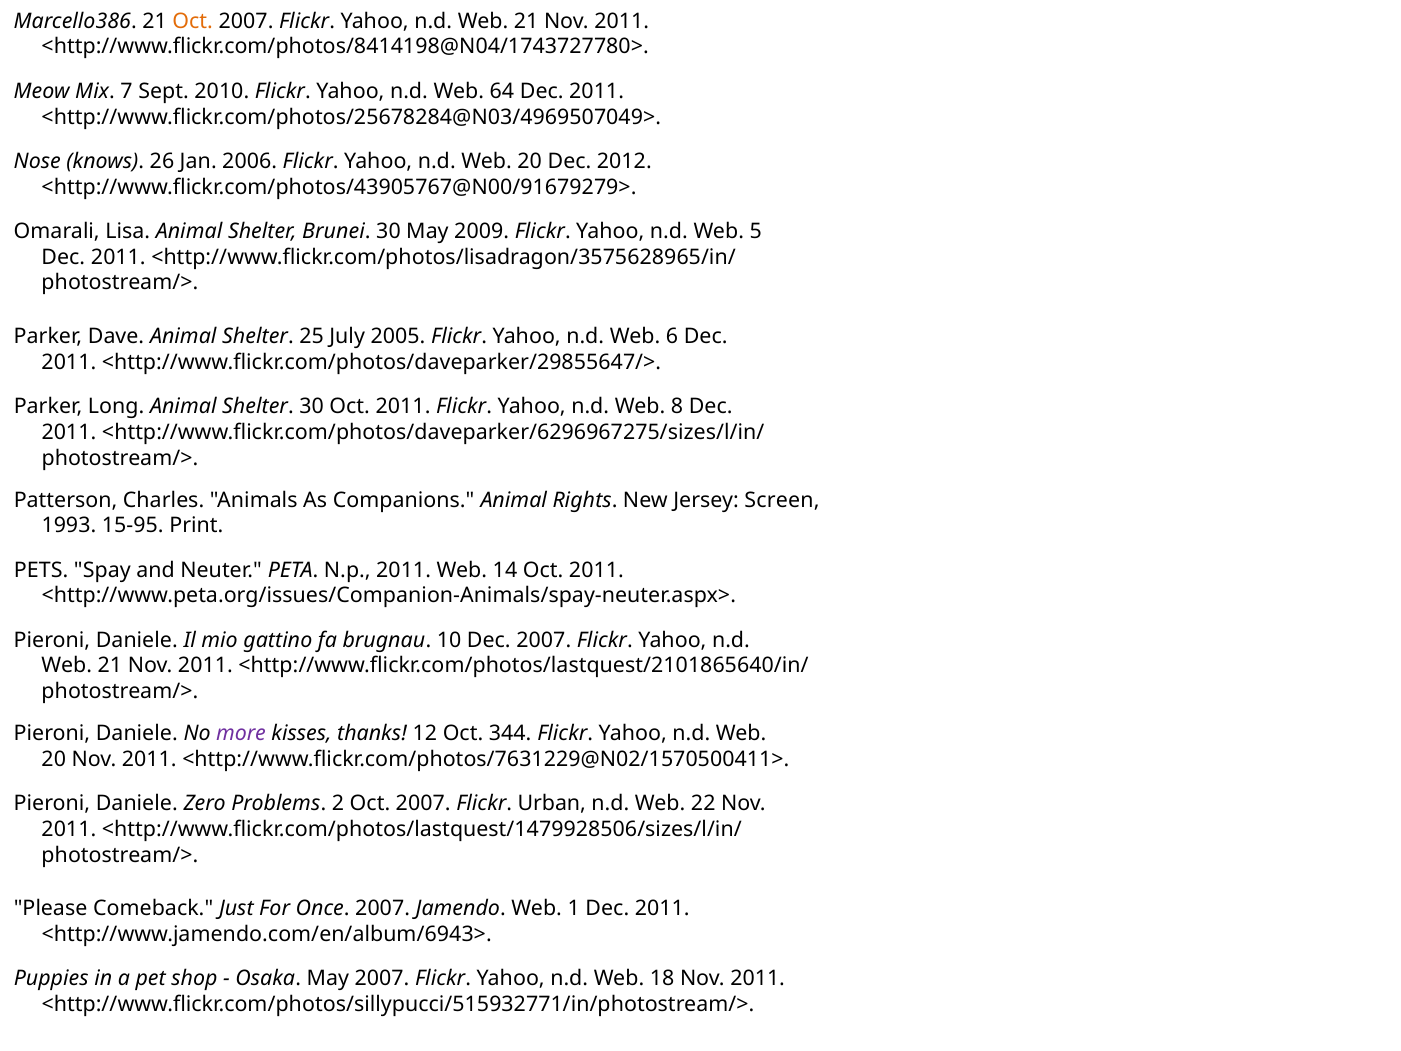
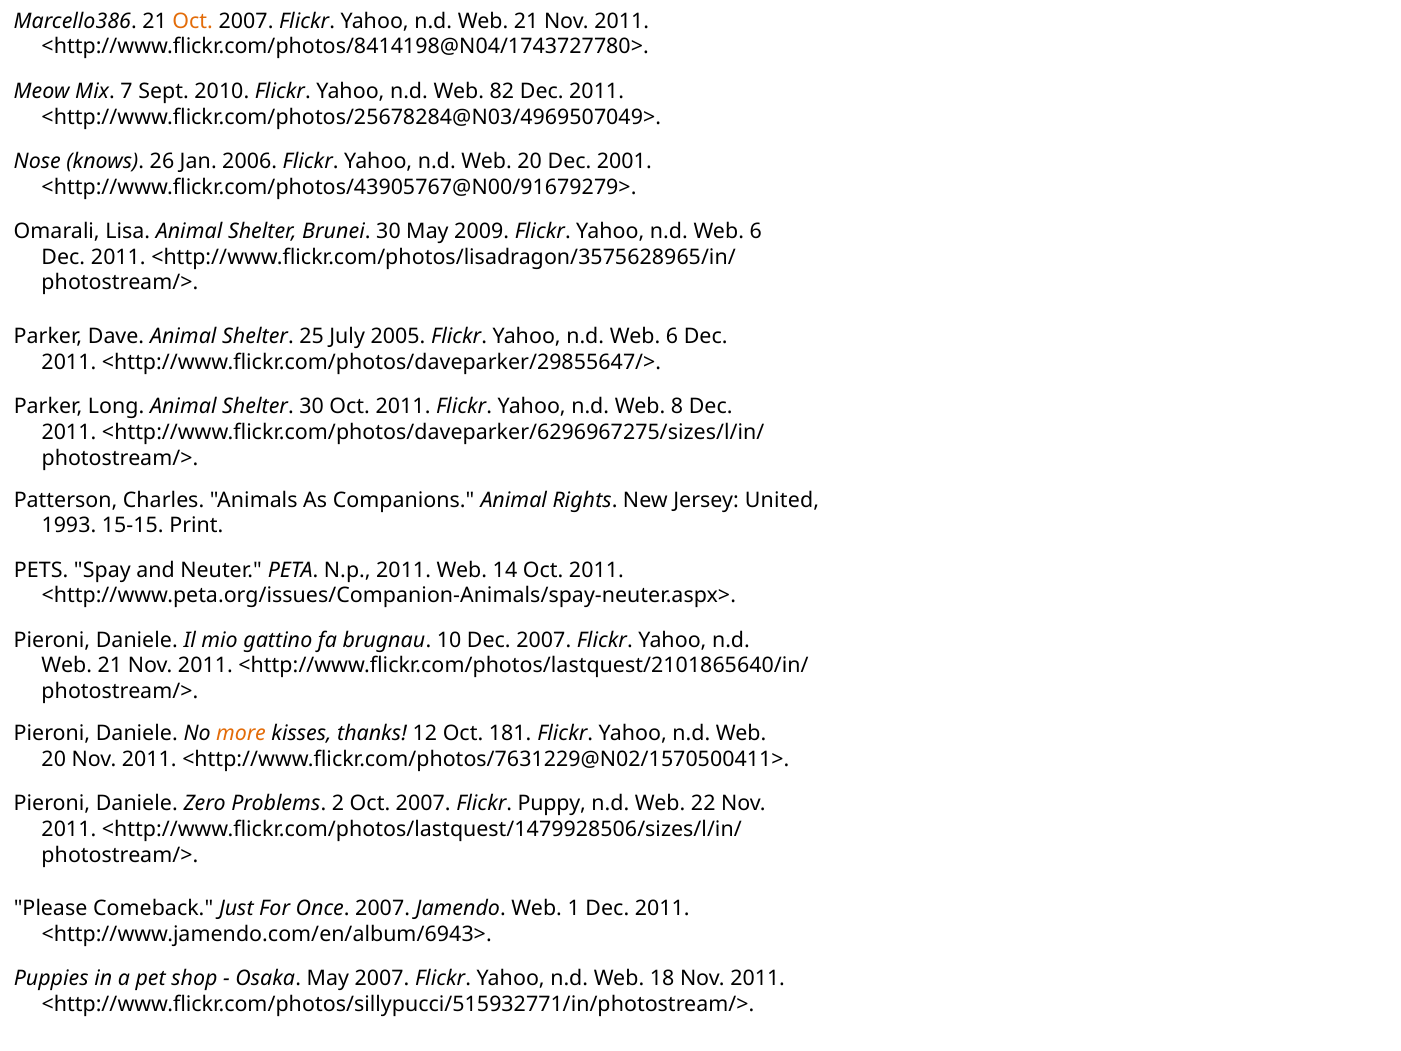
64: 64 -> 82
2012: 2012 -> 2001
5 at (756, 231): 5 -> 6
Screen: Screen -> United
15-95: 15-95 -> 15-15
more colour: purple -> orange
344: 344 -> 181
Urban: Urban -> Puppy
